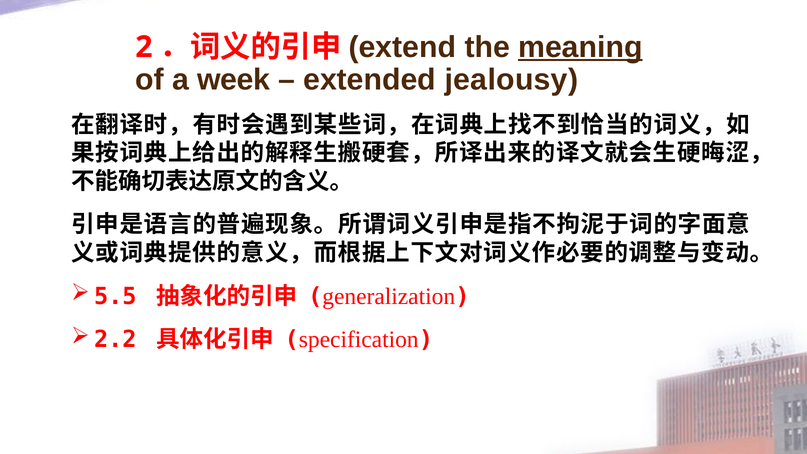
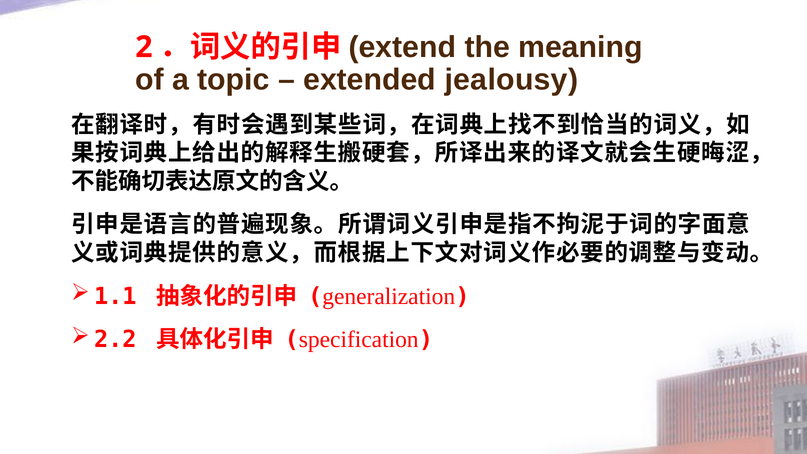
meaning underline: present -> none
week: week -> topic
5.5: 5.5 -> 1.1
